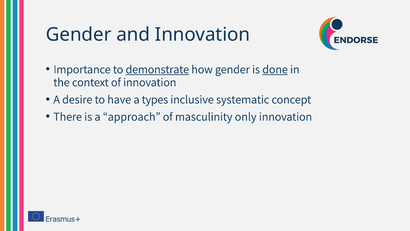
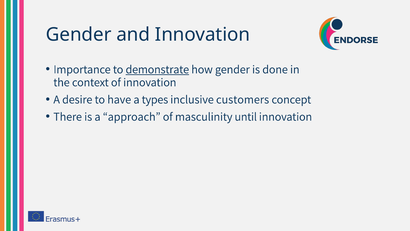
done underline: present -> none
systematic: systematic -> customers
only: only -> until
